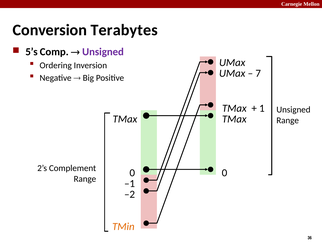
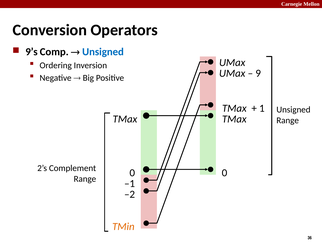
Terabytes: Terabytes -> Operators
5’s: 5’s -> 9’s
Unsigned at (103, 52) colour: purple -> blue
7: 7 -> 9
